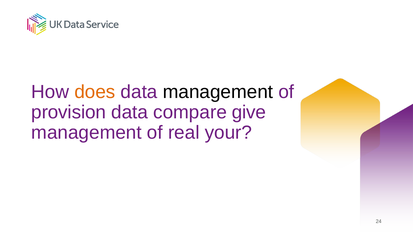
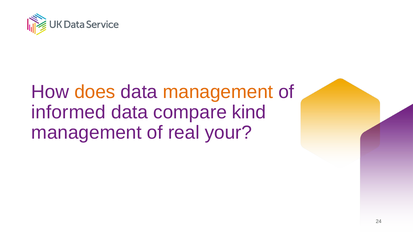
management at (218, 92) colour: black -> orange
provision: provision -> informed
give: give -> kind
